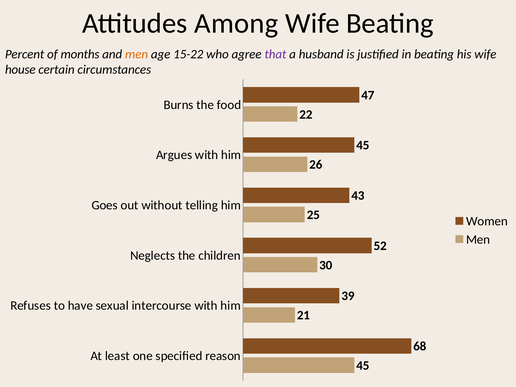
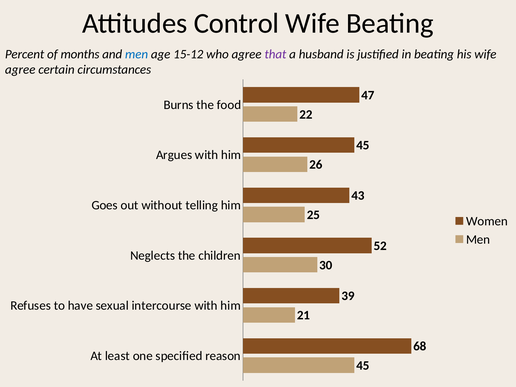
Among: Among -> Control
men at (137, 54) colour: orange -> blue
15-22: 15-22 -> 15-12
house at (20, 70): house -> agree
